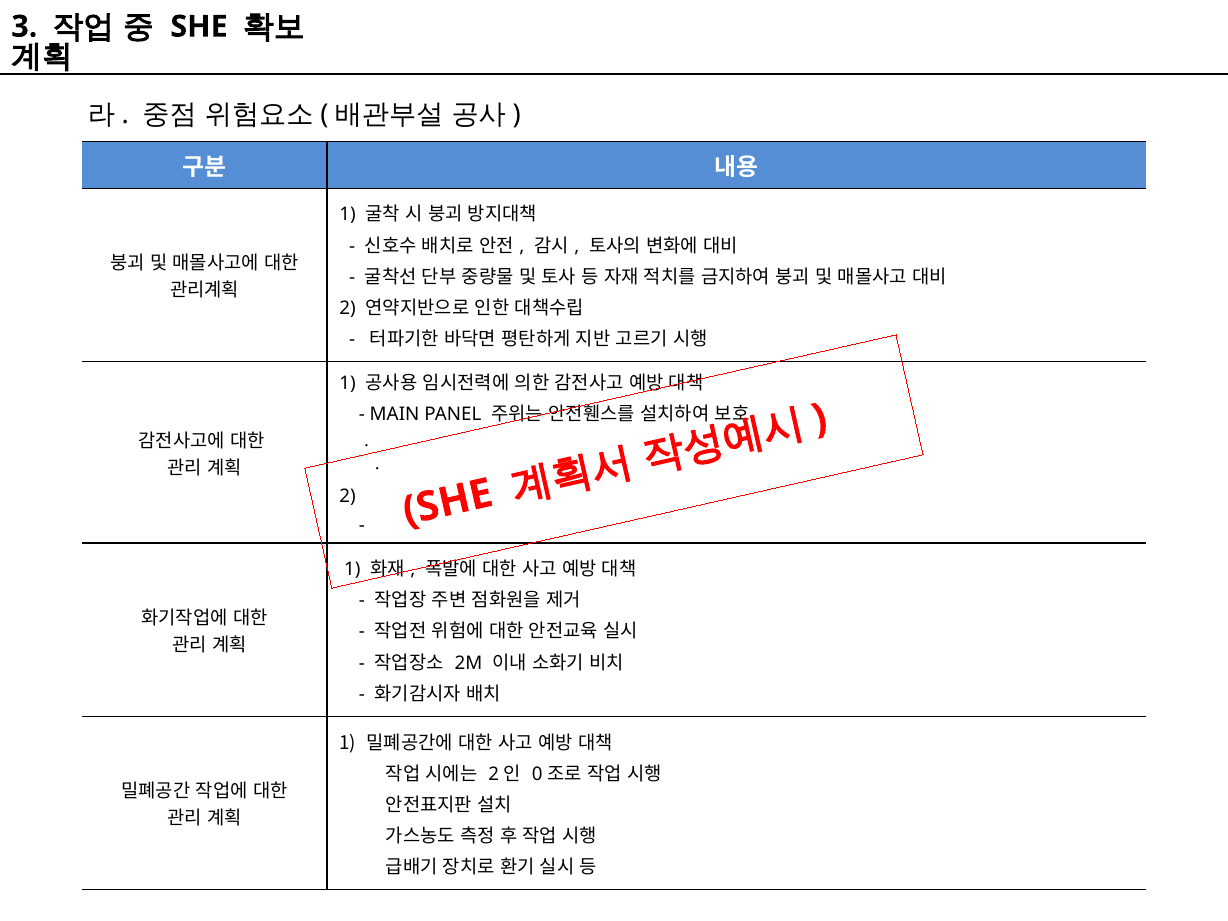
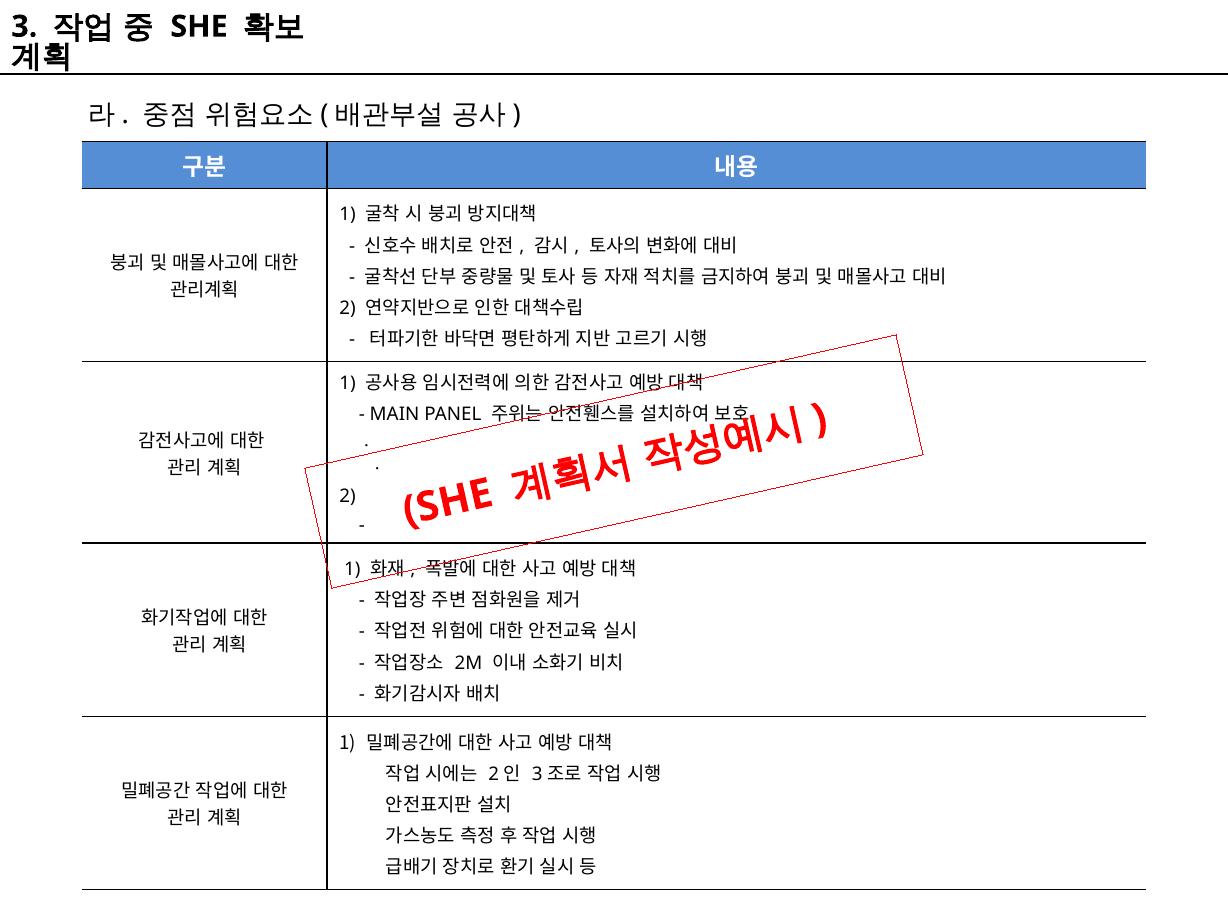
0 at (537, 774): 0 -> 3
